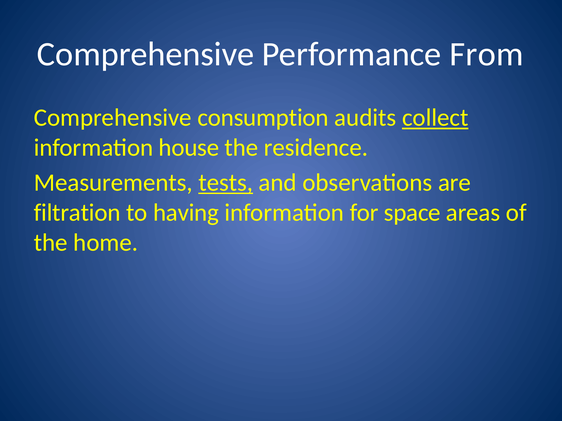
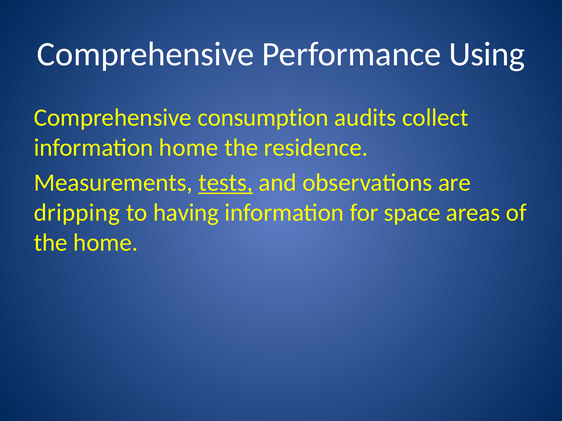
From: From -> Using
collect underline: present -> none
information house: house -> home
filtration: filtration -> dripping
